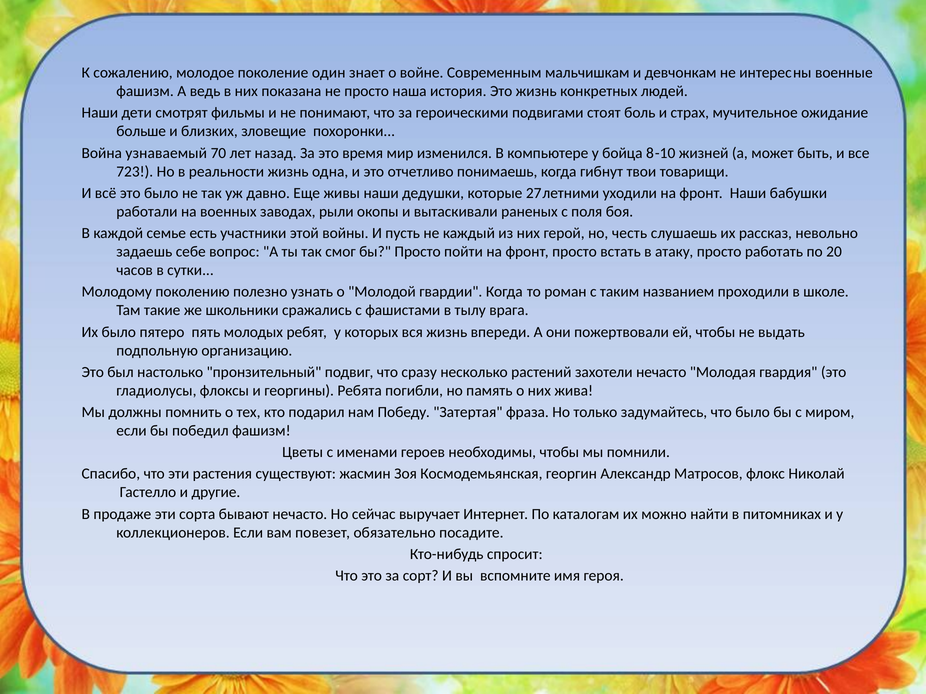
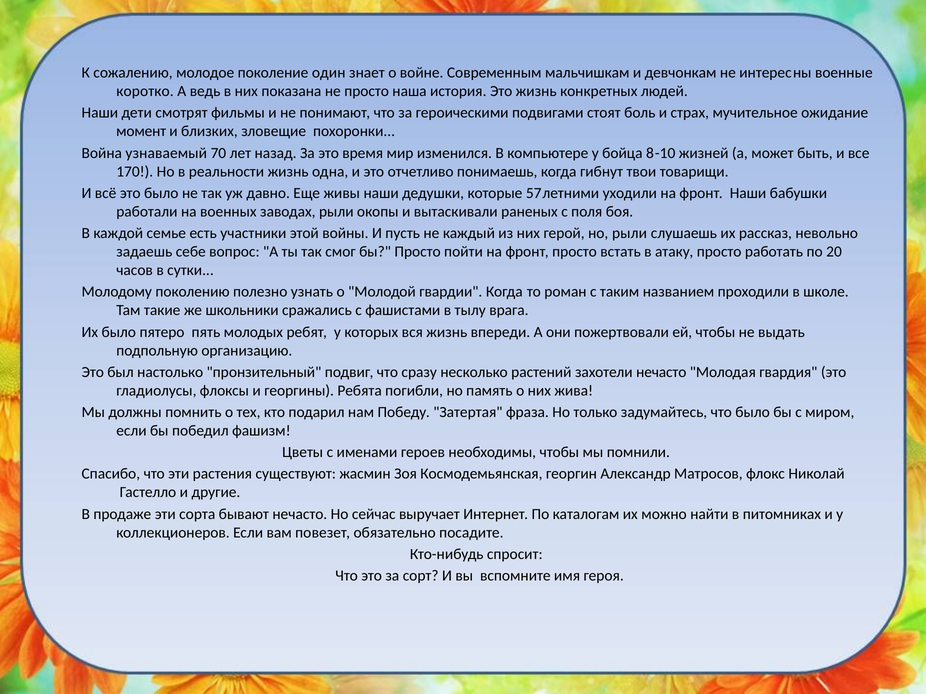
фашизм at (145, 91): фашизм -> коротко
больше: больше -> момент
723: 723 -> 170
27: 27 -> 57
но честь: честь -> рыли
